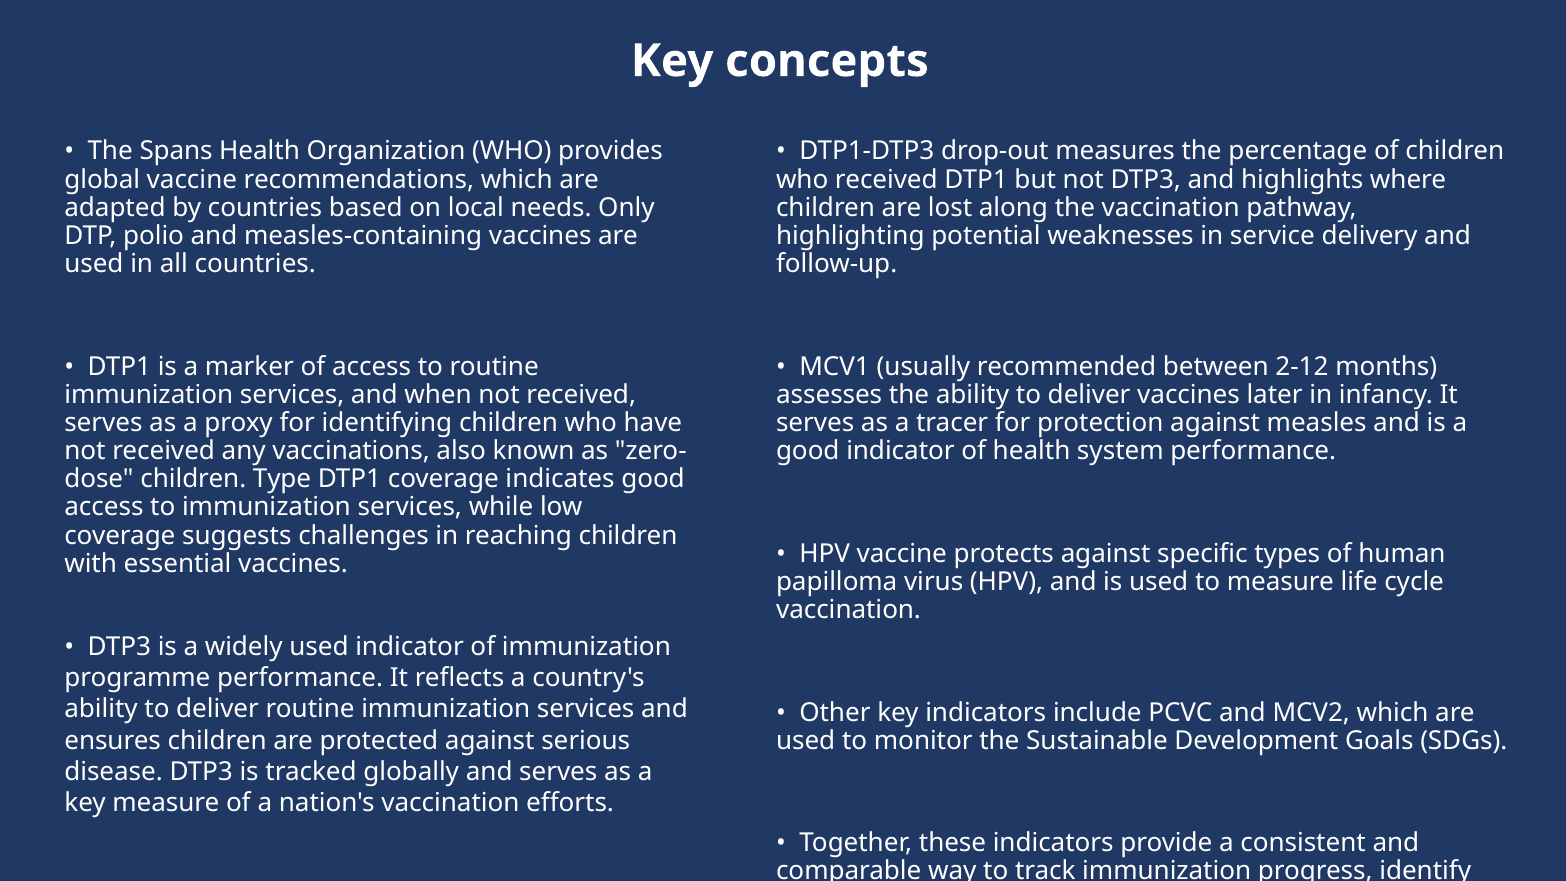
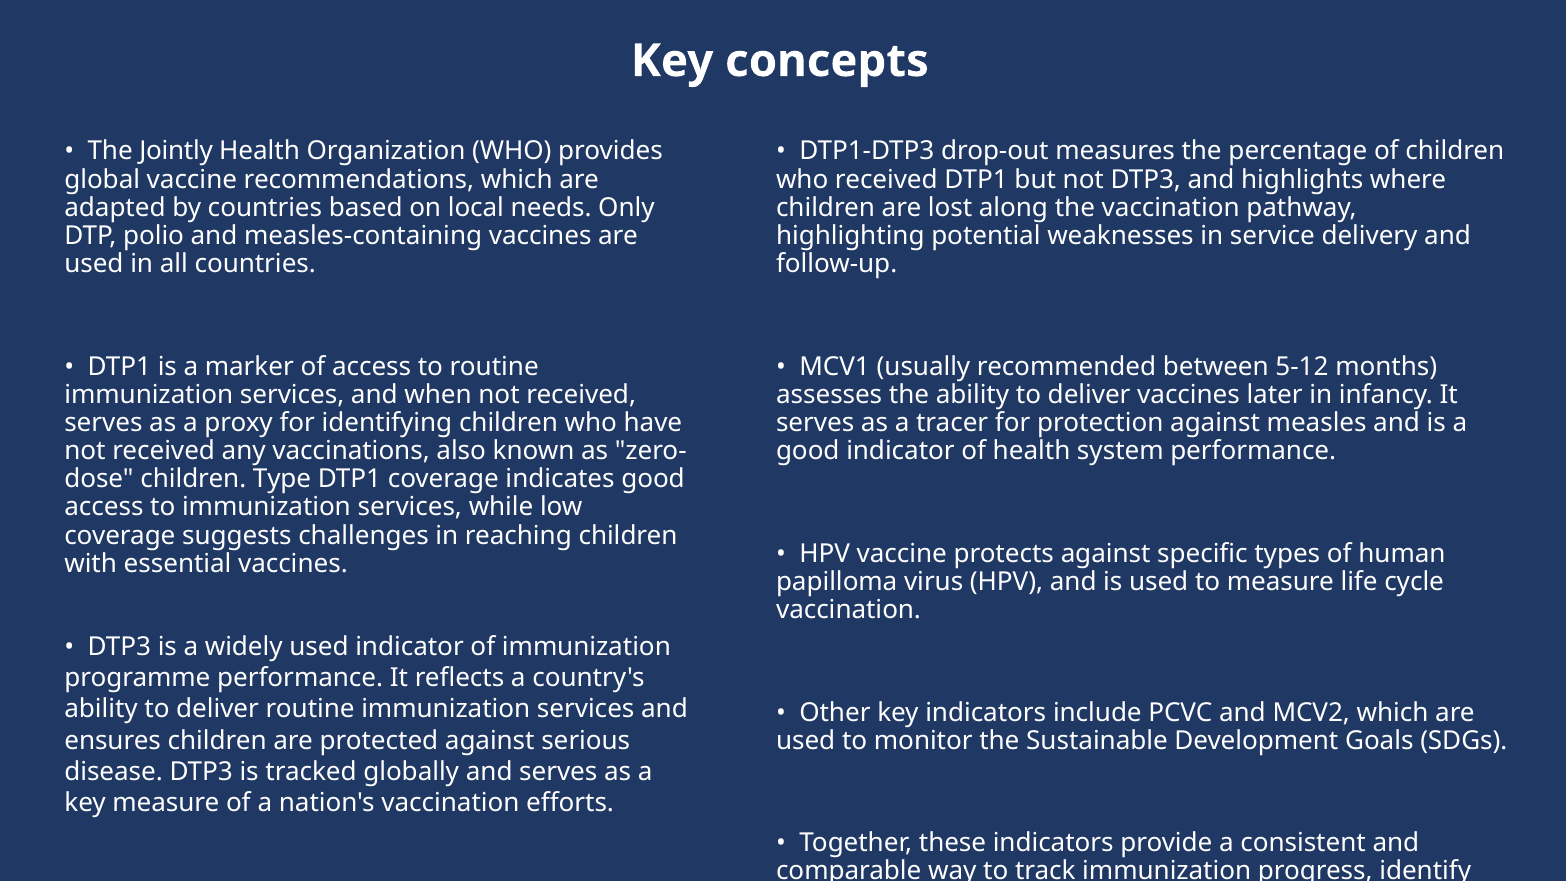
Spans: Spans -> Jointly
2-12: 2-12 -> 5-12
